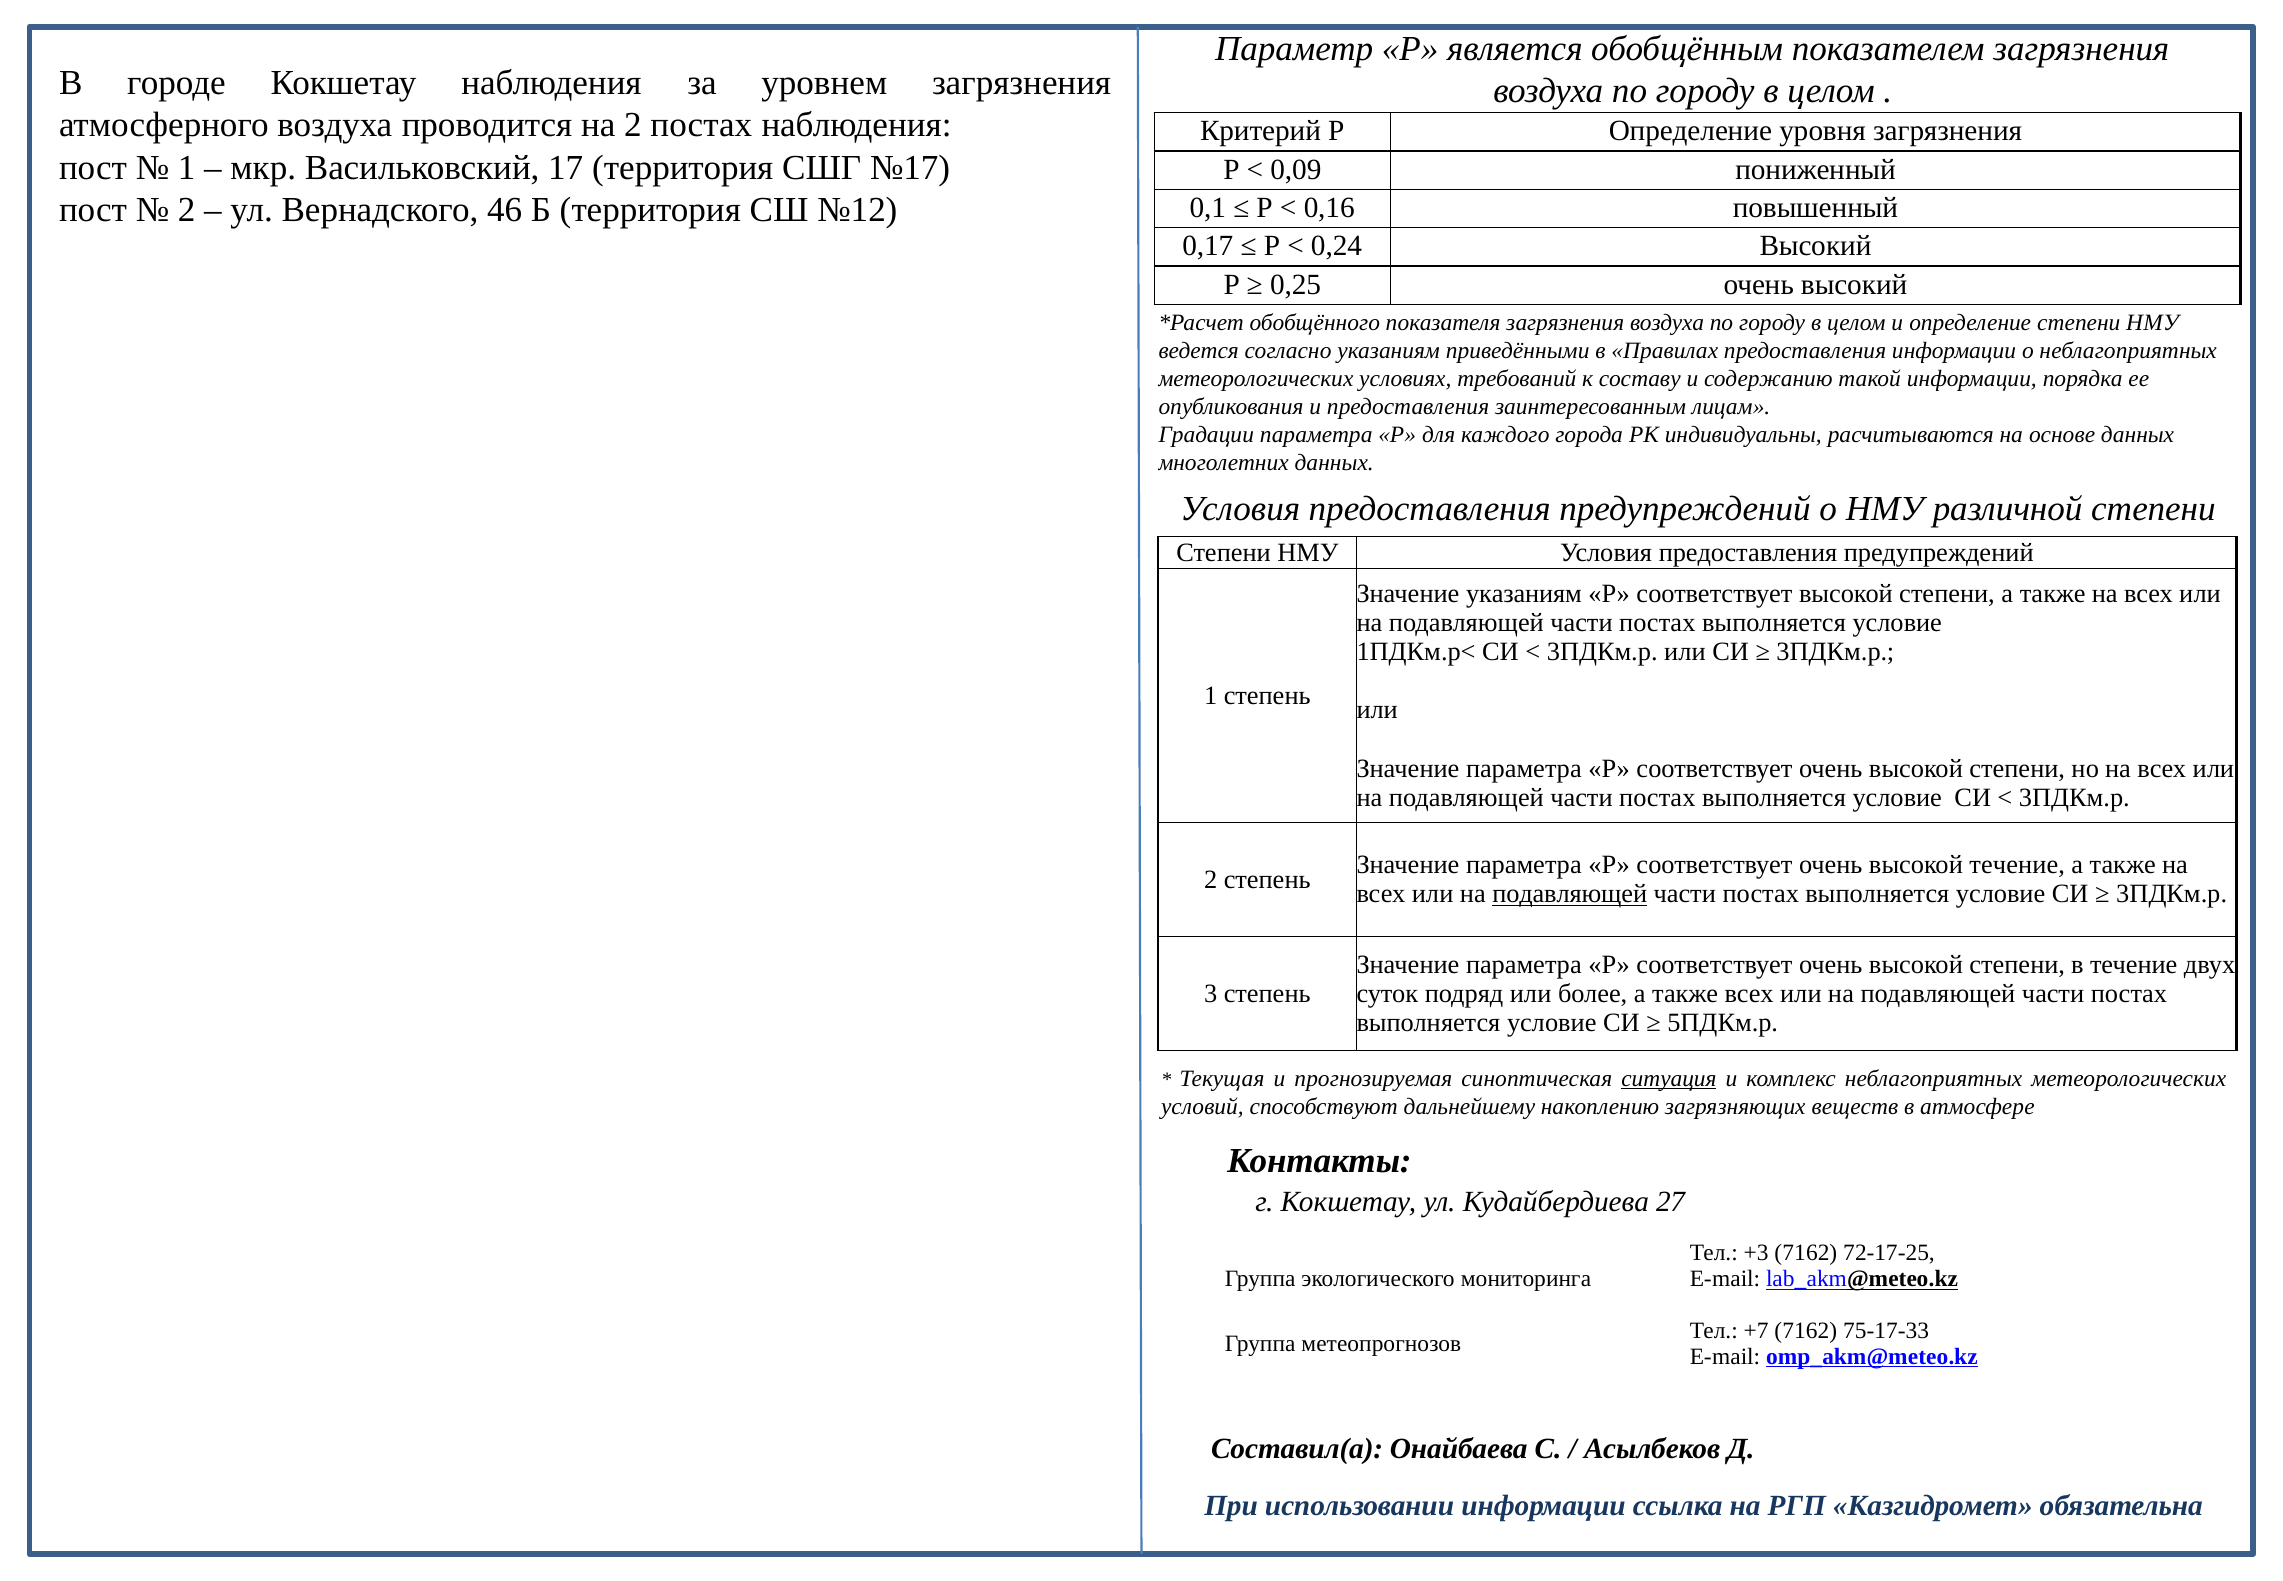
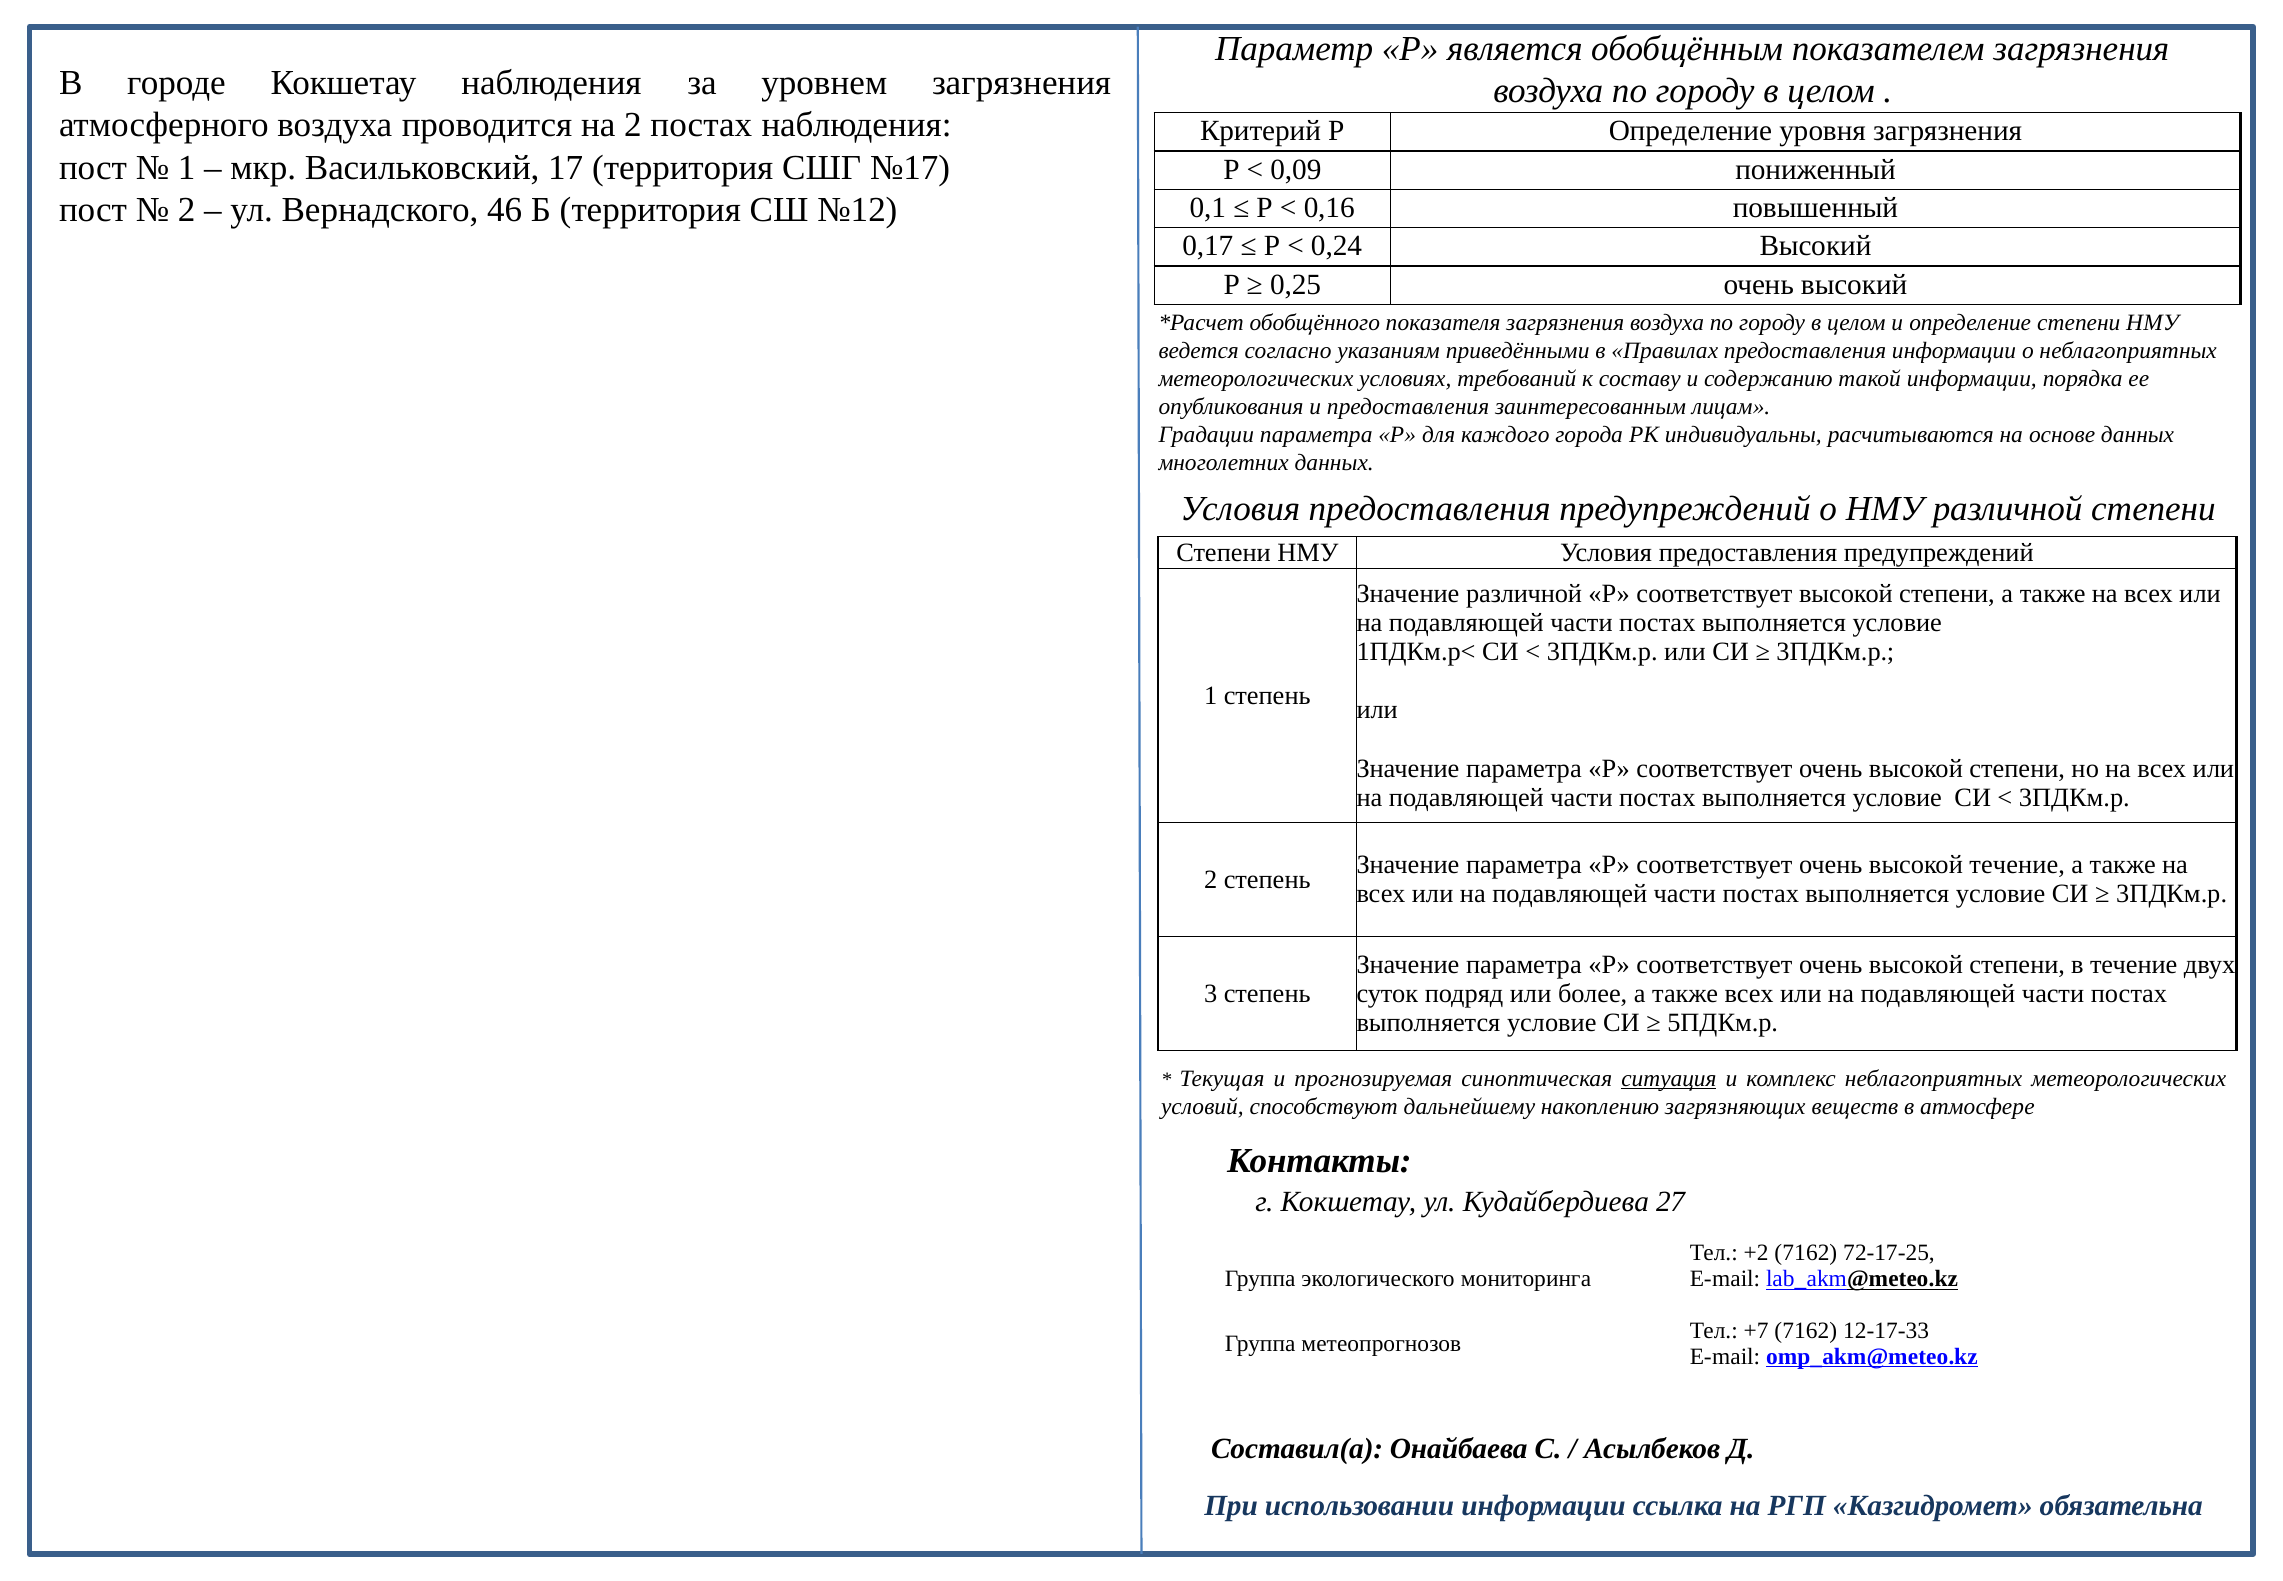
Значение указаниям: указаниям -> различной
подавляющей at (1570, 894) underline: present -> none
+3: +3 -> +2
75-17-33: 75-17-33 -> 12-17-33
